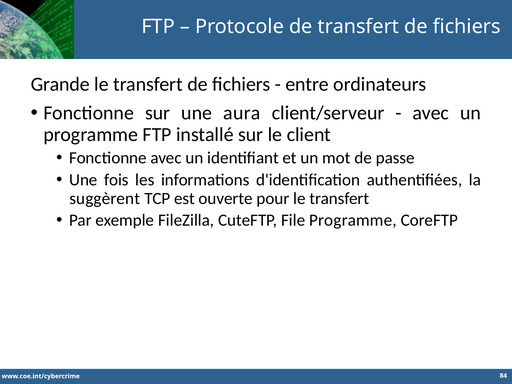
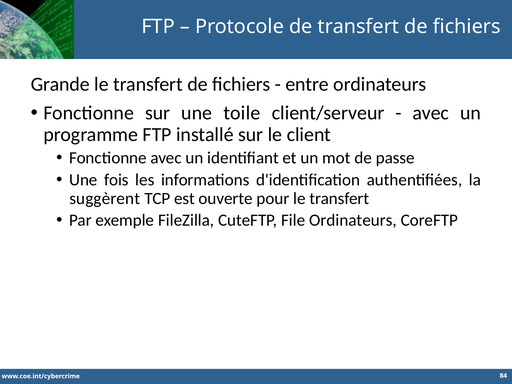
aura: aura -> toile
File Programme: Programme -> Ordinateurs
